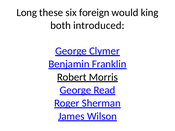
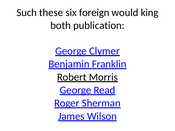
Long: Long -> Such
introduced: introduced -> publication
